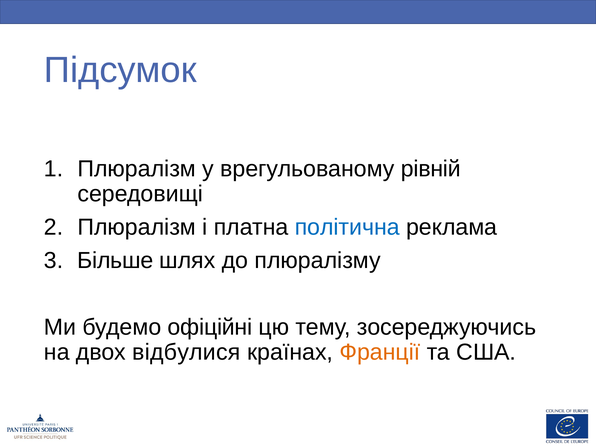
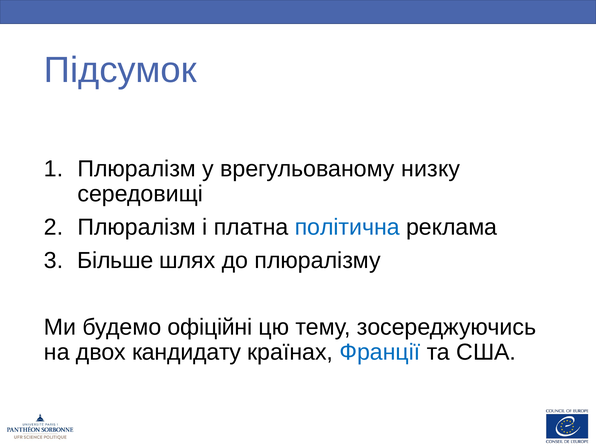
рівній: рівній -> низку
відбулися: відбулися -> кандидату
Франції colour: orange -> blue
